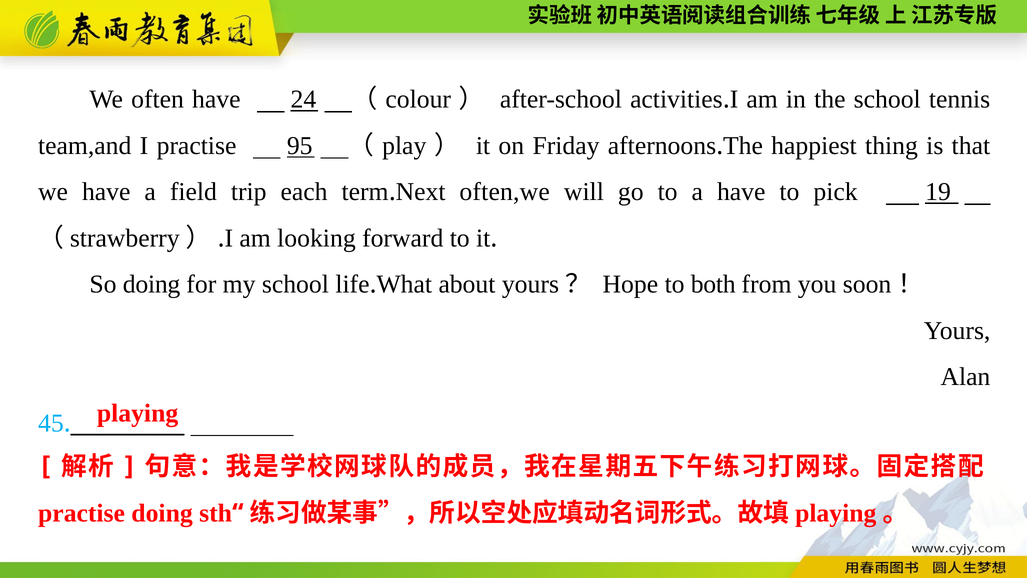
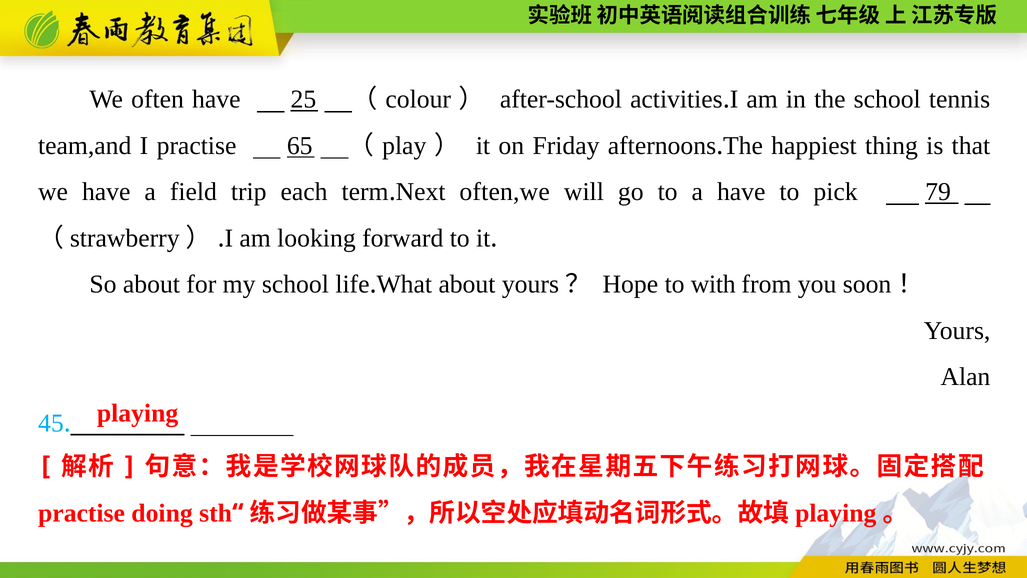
24: 24 -> 25
95: 95 -> 65
19: 19 -> 79
So doing: doing -> about
both: both -> with
